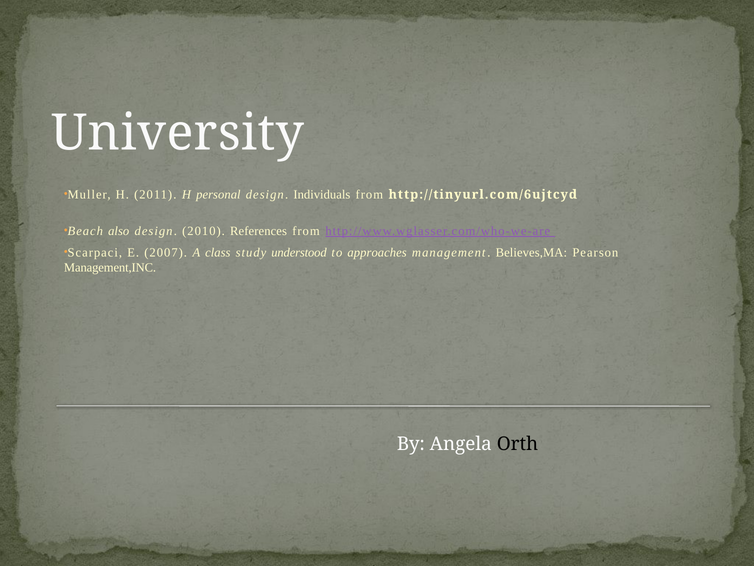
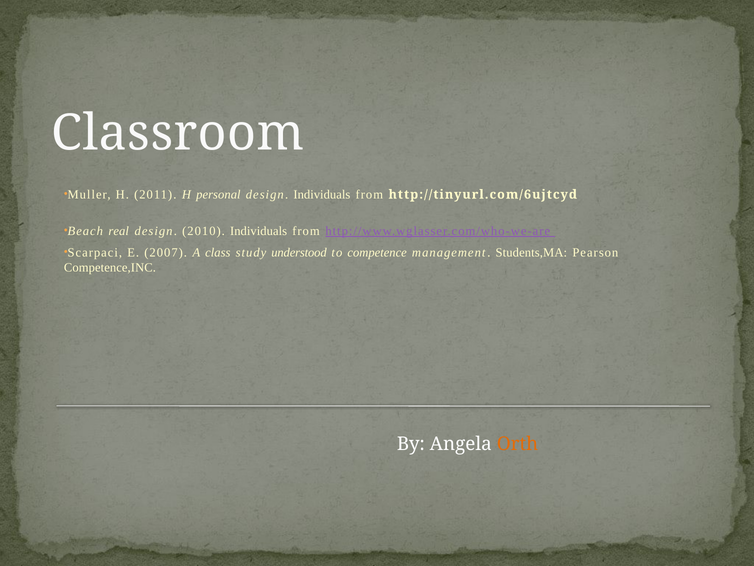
University: University -> Classroom
also: also -> real
2010 References: References -> Individuals
approaches: approaches -> competence
Believes,MA: Believes,MA -> Students,MA
Management,INC: Management,INC -> Competence,INC
Orth colour: black -> orange
